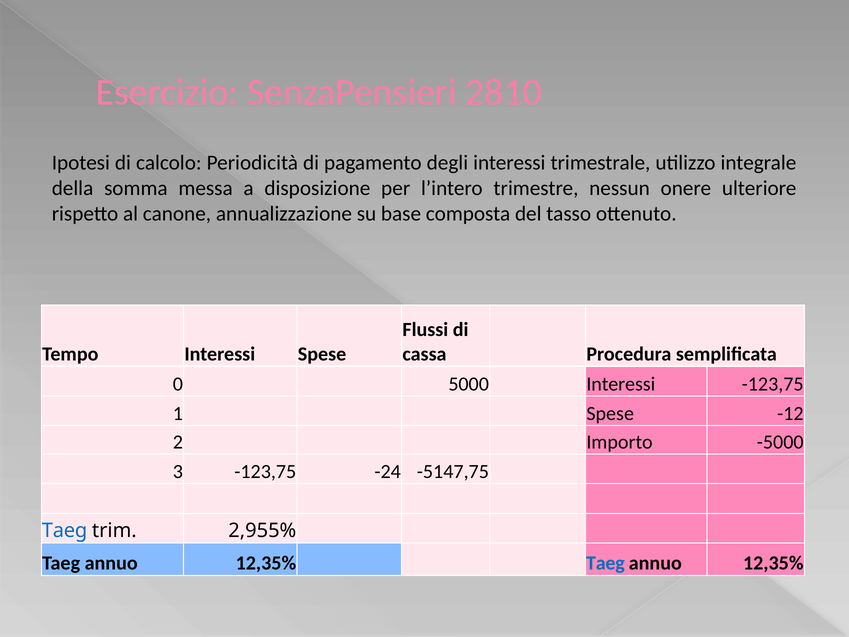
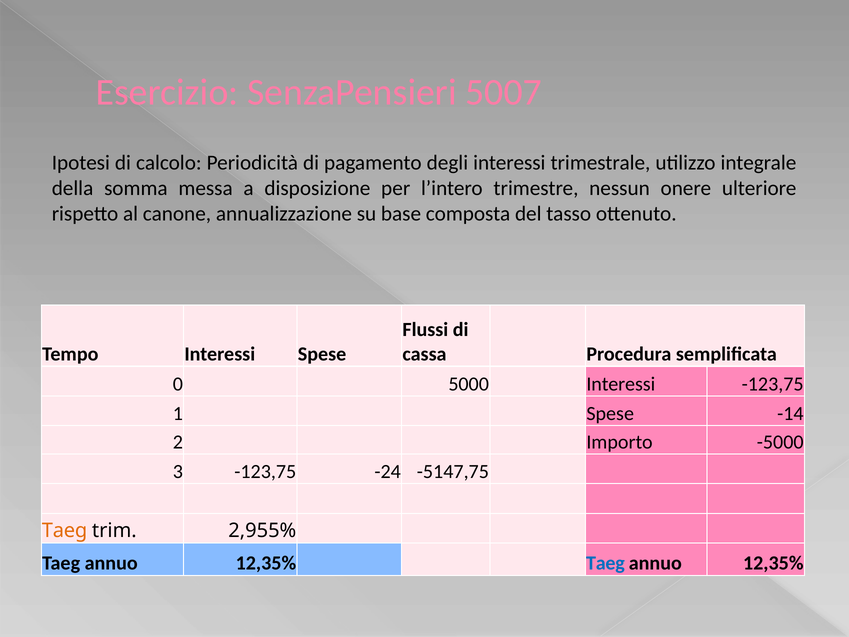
2810: 2810 -> 5007
-12: -12 -> -14
Taeg at (65, 530) colour: blue -> orange
